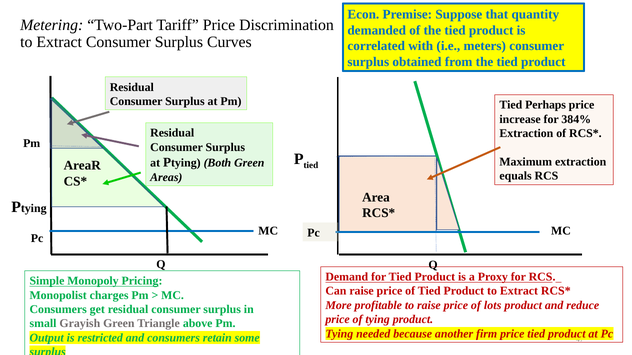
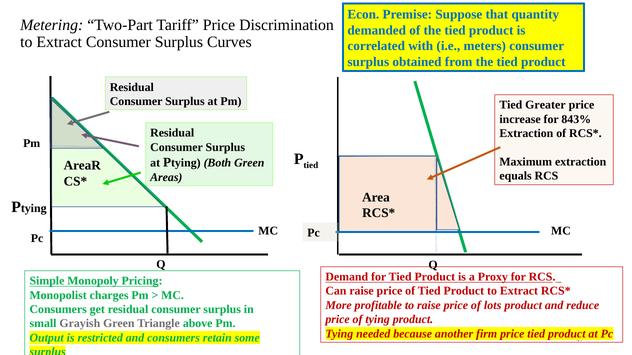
Perhaps: Perhaps -> Greater
384%: 384% -> 843%
